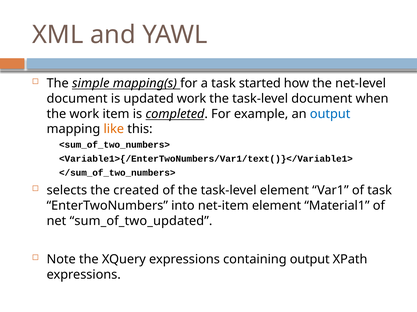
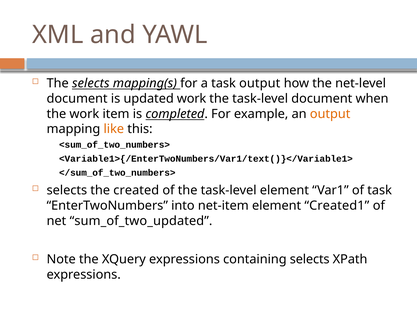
The simple: simple -> selects
task started: started -> output
output at (330, 114) colour: blue -> orange
Material1: Material1 -> Created1
containing output: output -> selects
